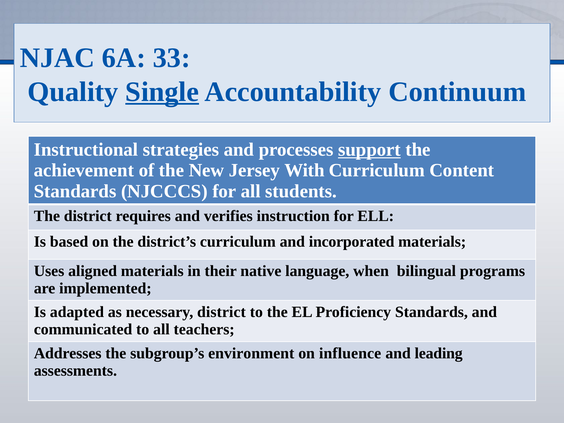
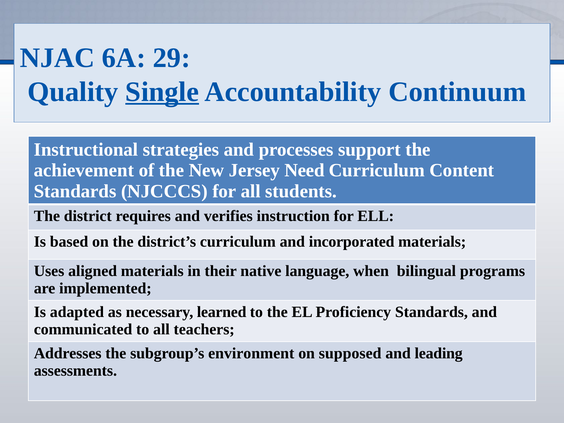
33: 33 -> 29
support underline: present -> none
With: With -> Need
necessary district: district -> learned
influence: influence -> supposed
